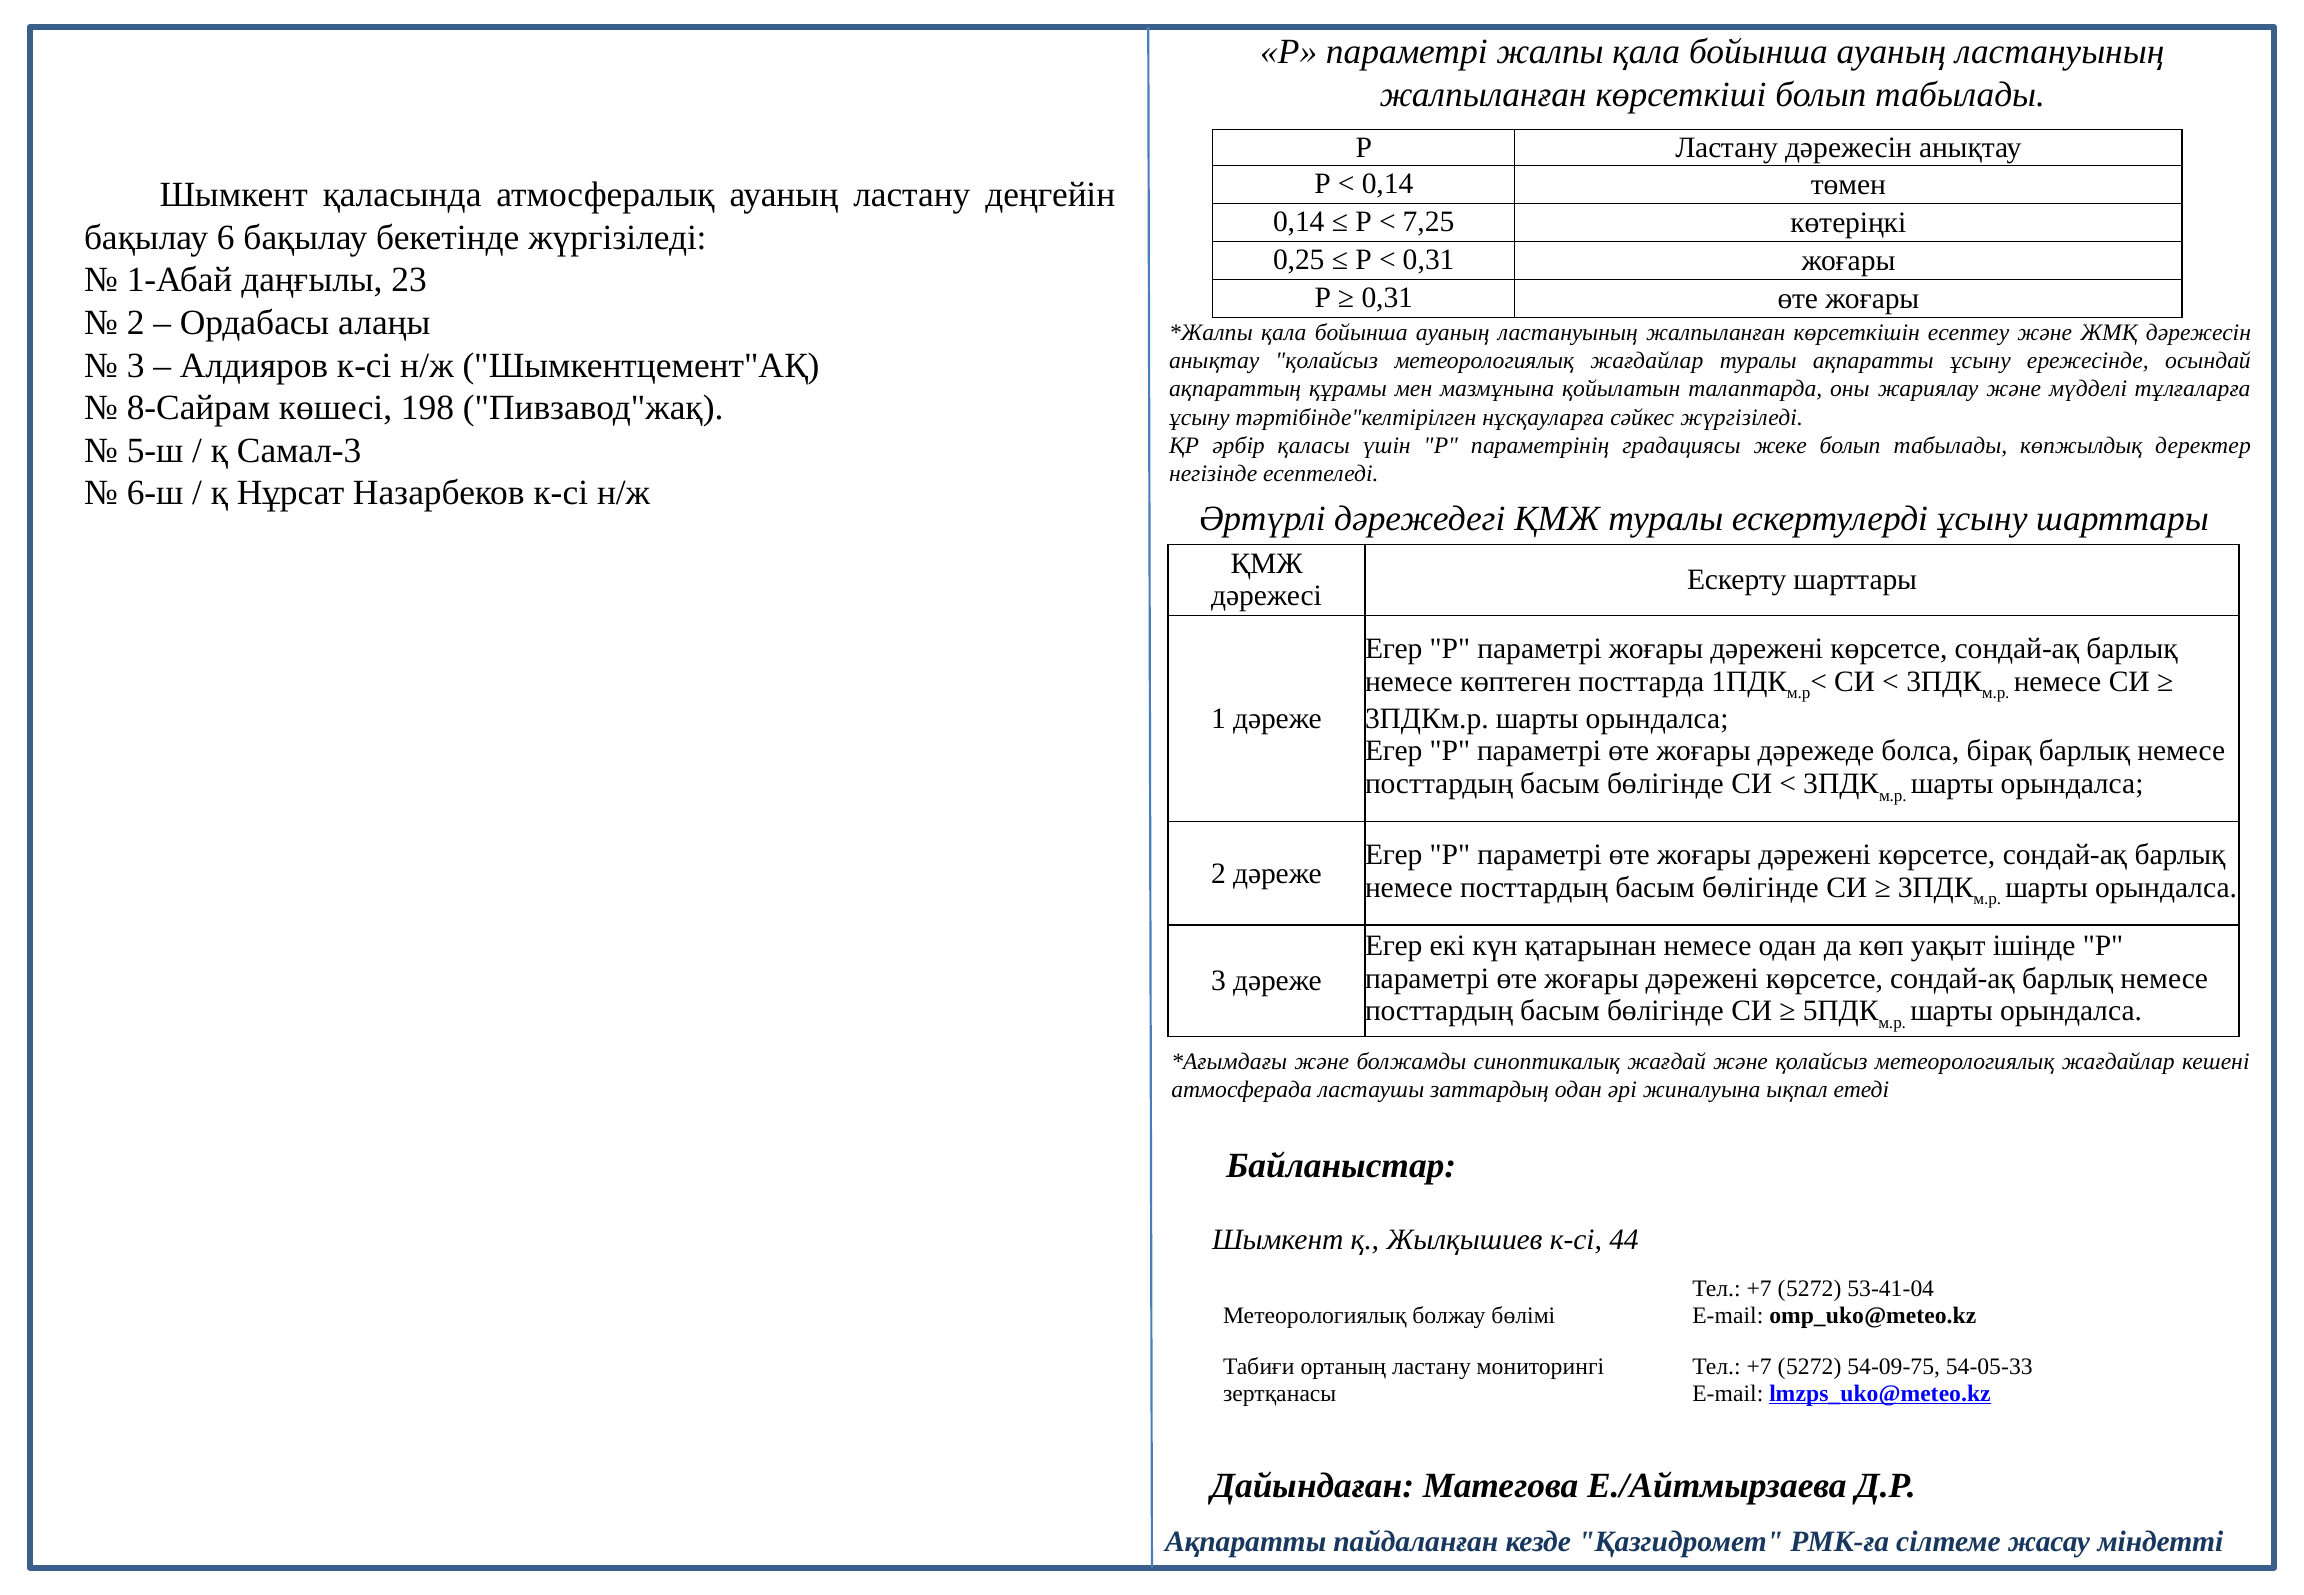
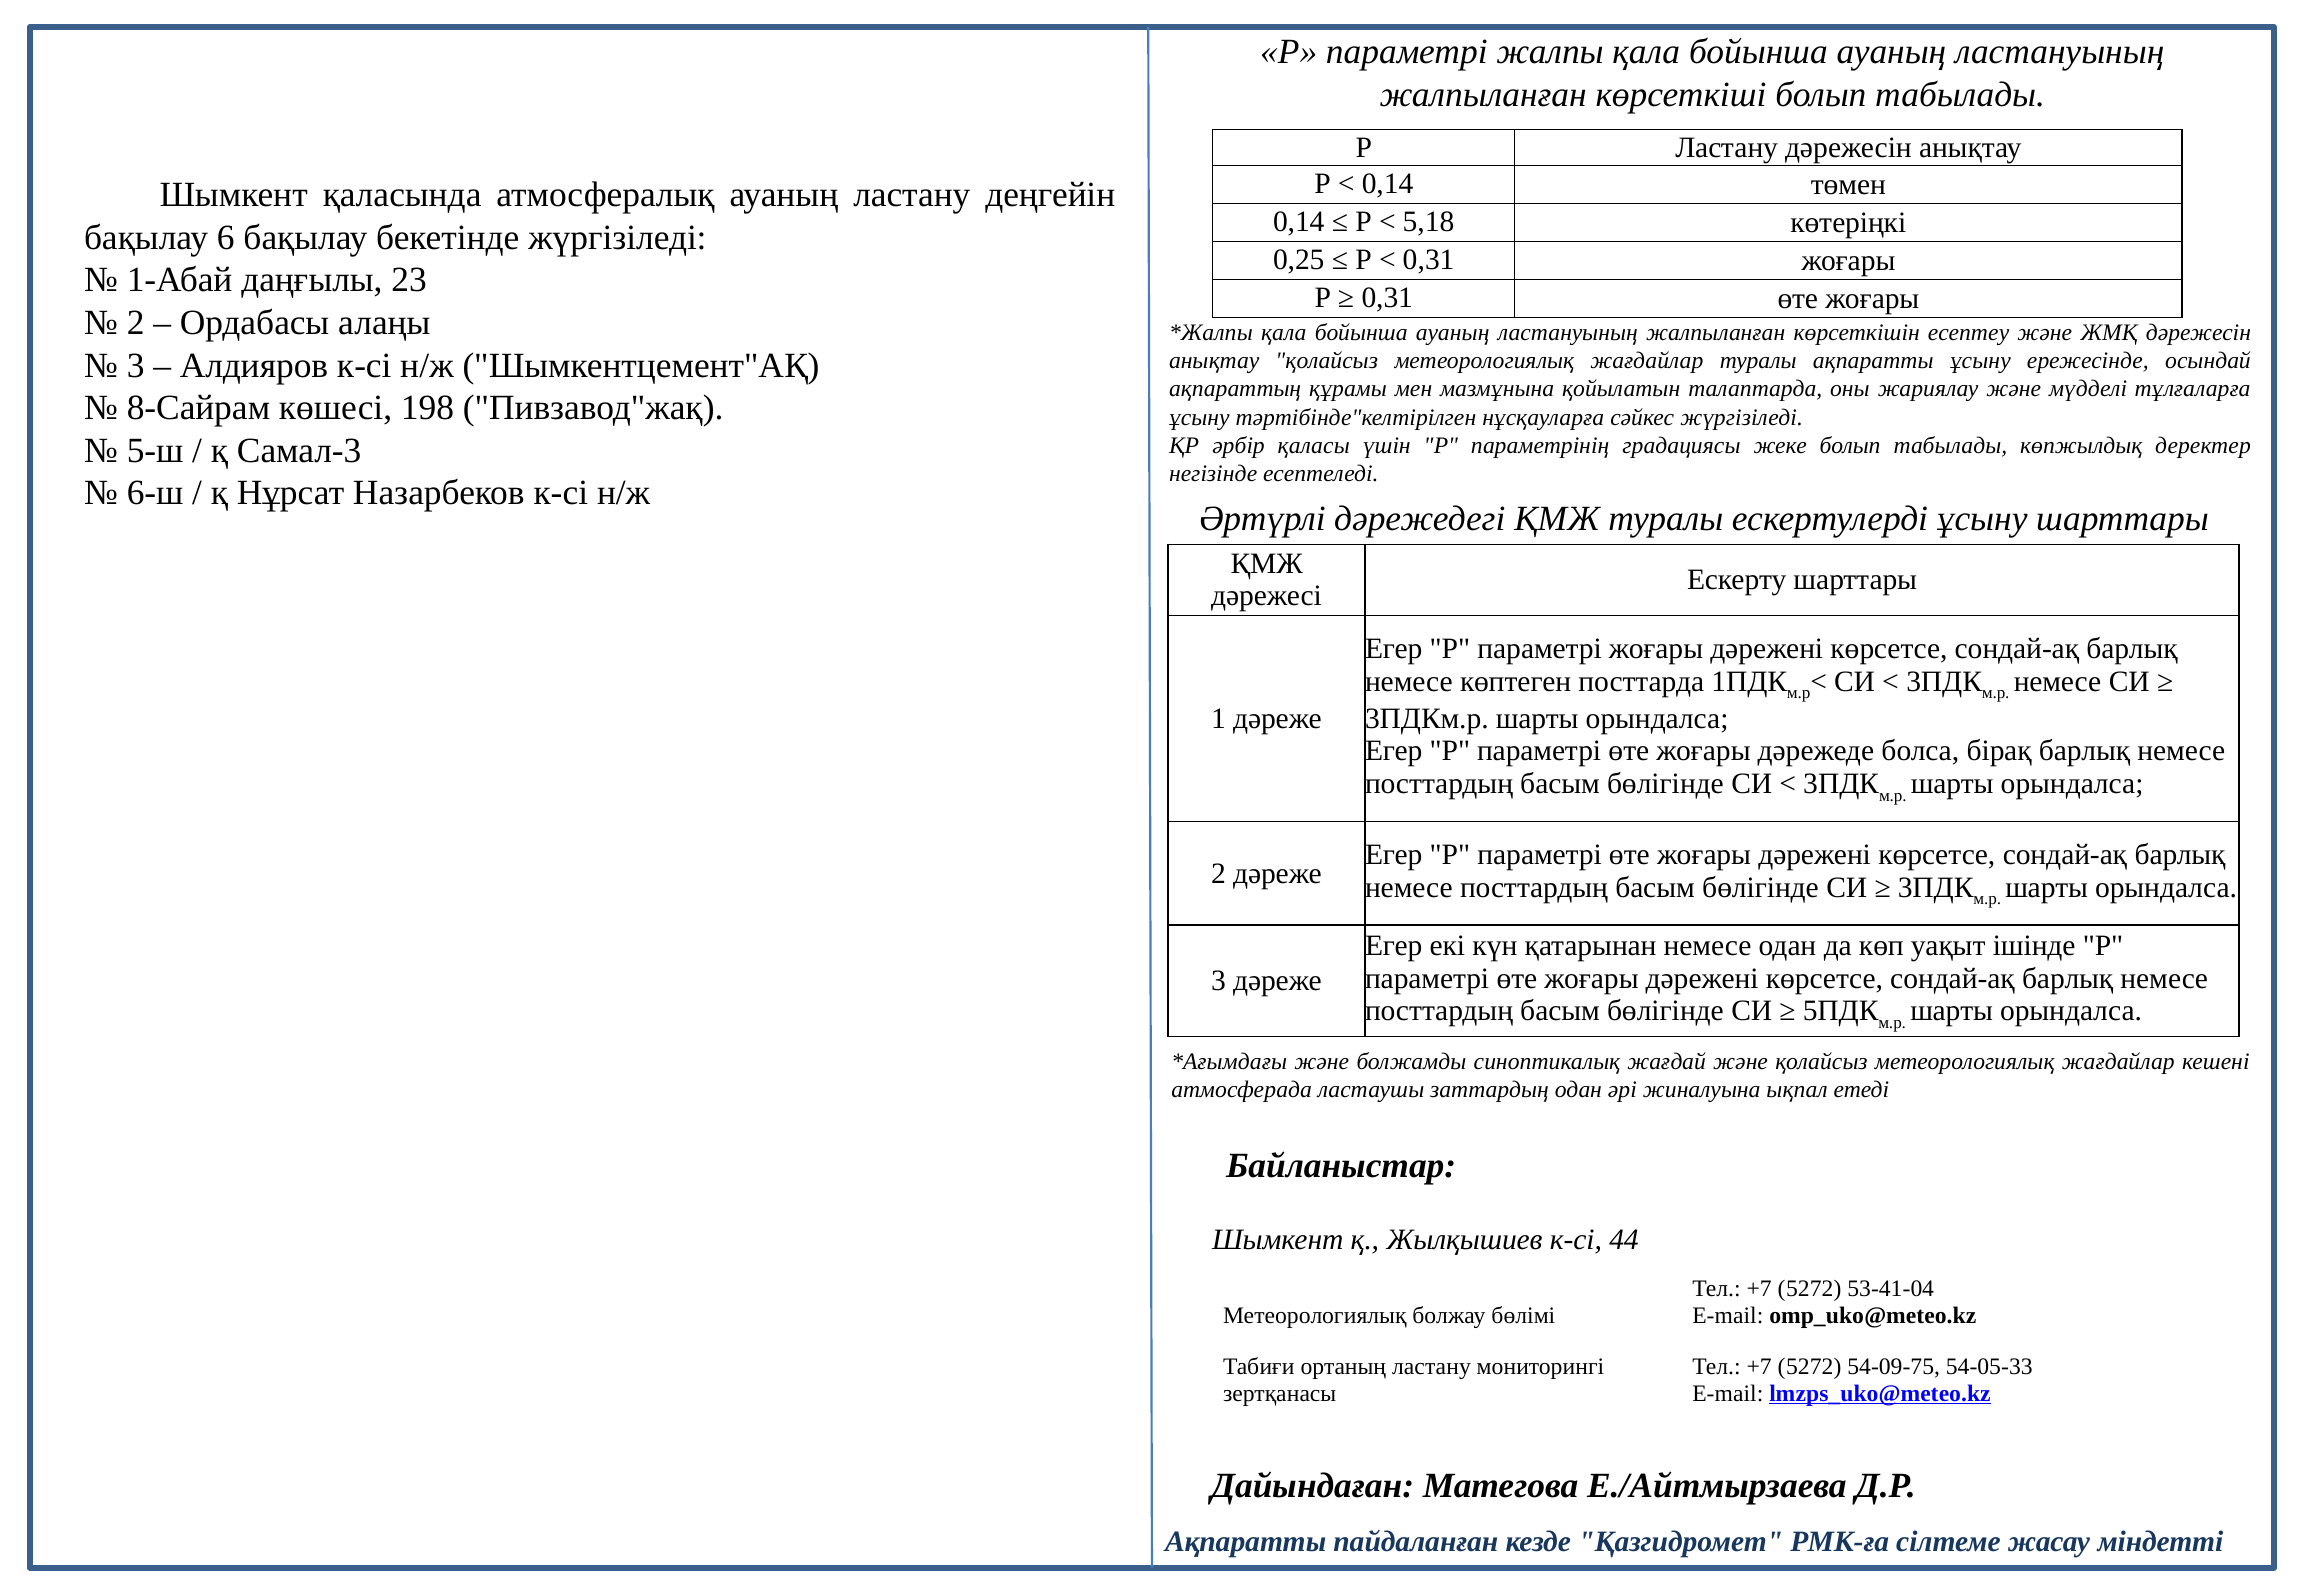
7,25: 7,25 -> 5,18
